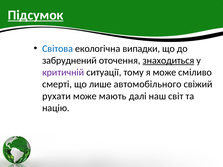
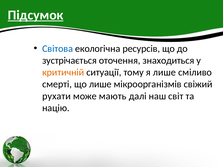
випадки: випадки -> ресурсів
забруднений: забруднений -> зустрічається
знаходиться underline: present -> none
критичній colour: purple -> orange
я може: може -> лише
автомобільного: автомобільного -> мікроорганізмів
